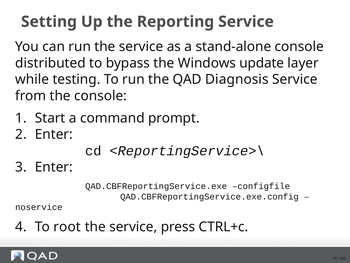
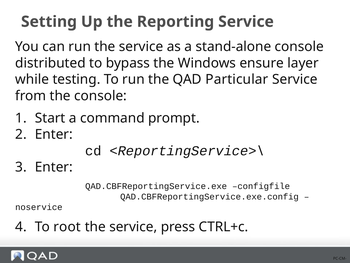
update: update -> ensure
Diagnosis: Diagnosis -> Particular
